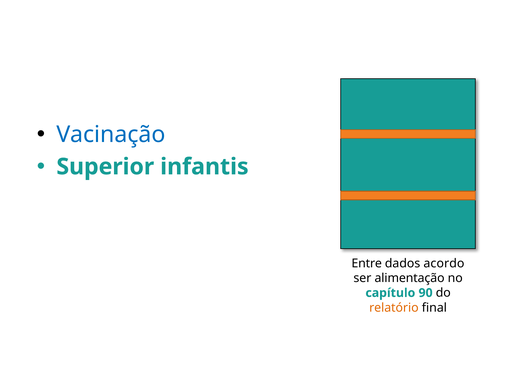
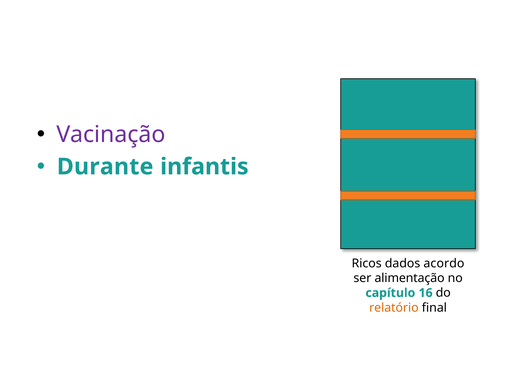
Vacinação colour: blue -> purple
Superior: Superior -> Durante
Entre: Entre -> Ricos
90: 90 -> 16
